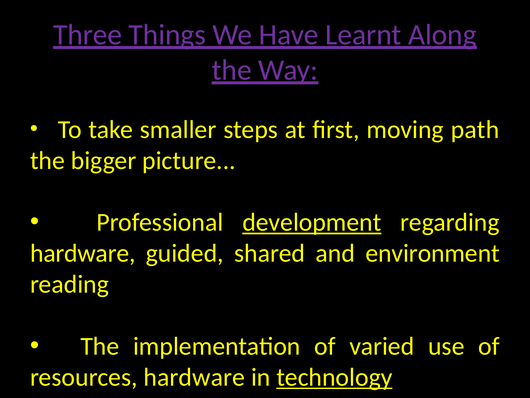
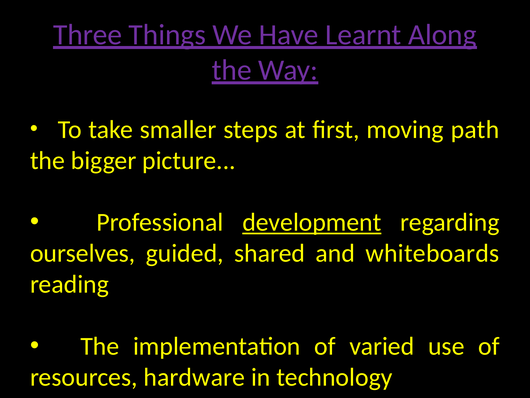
hardware at (83, 253): hardware -> ourselves
environment: environment -> whiteboards
technology underline: present -> none
